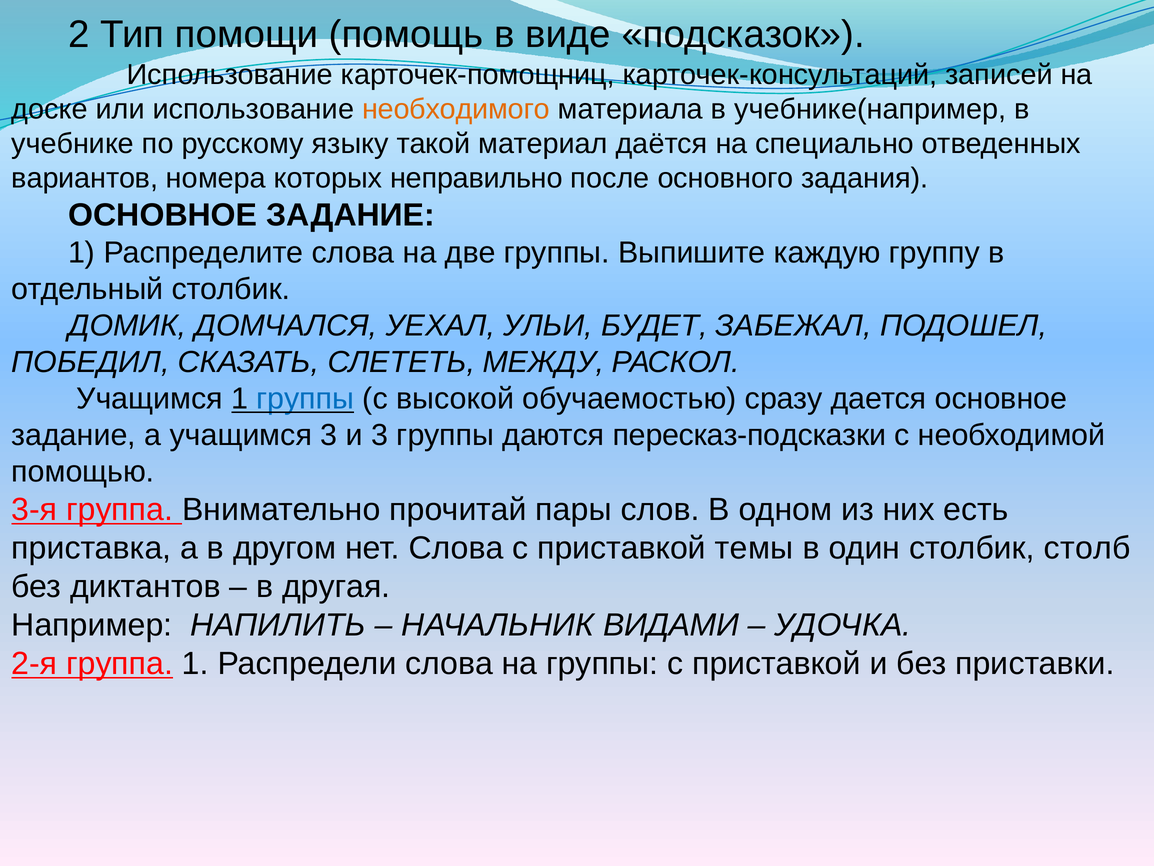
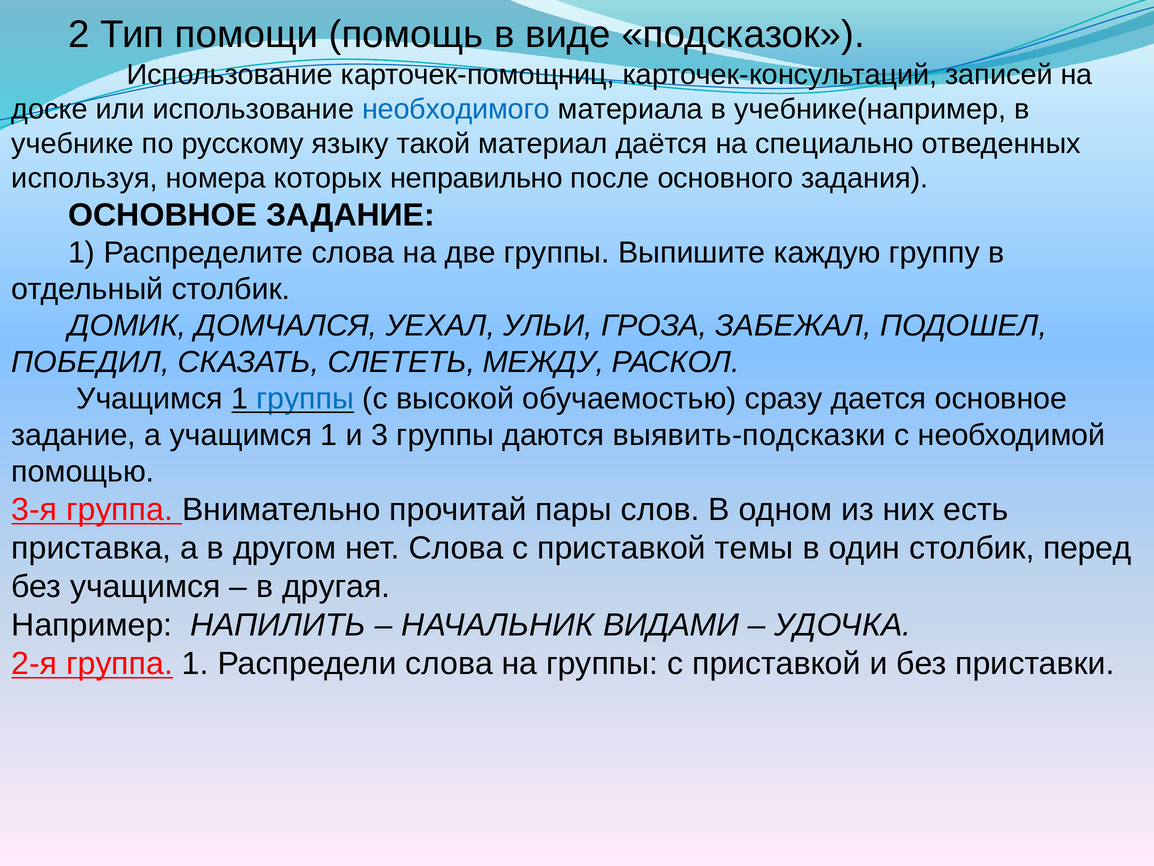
необходимого colour: orange -> blue
вариантов: вариантов -> используя
БУДЕТ: БУДЕТ -> ГРОЗА
а учащимся 3: 3 -> 1
пересказ-подсказки: пересказ-подсказки -> выявить-подсказки
столб: столб -> перед
без диктантов: диктантов -> учащимся
